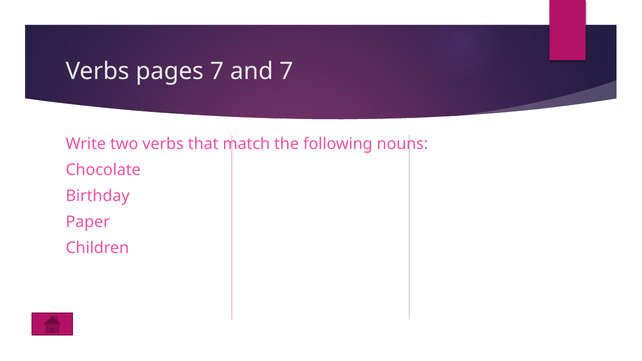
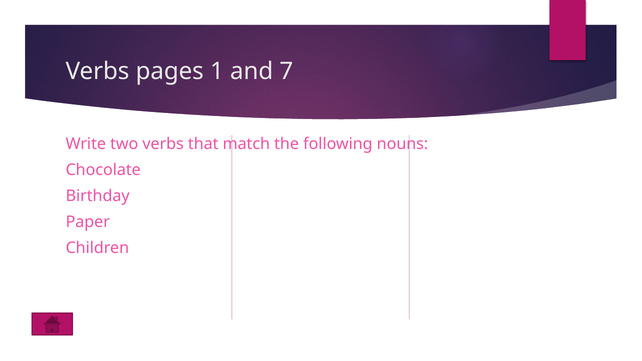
pages 7: 7 -> 1
